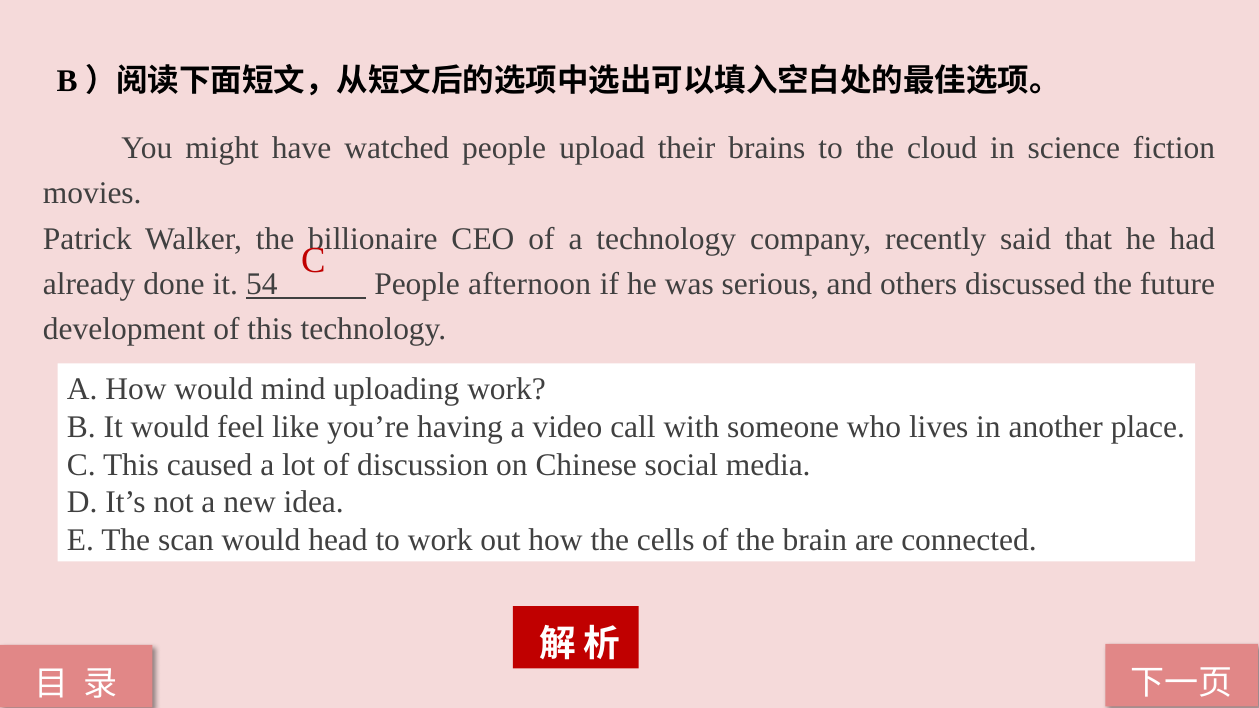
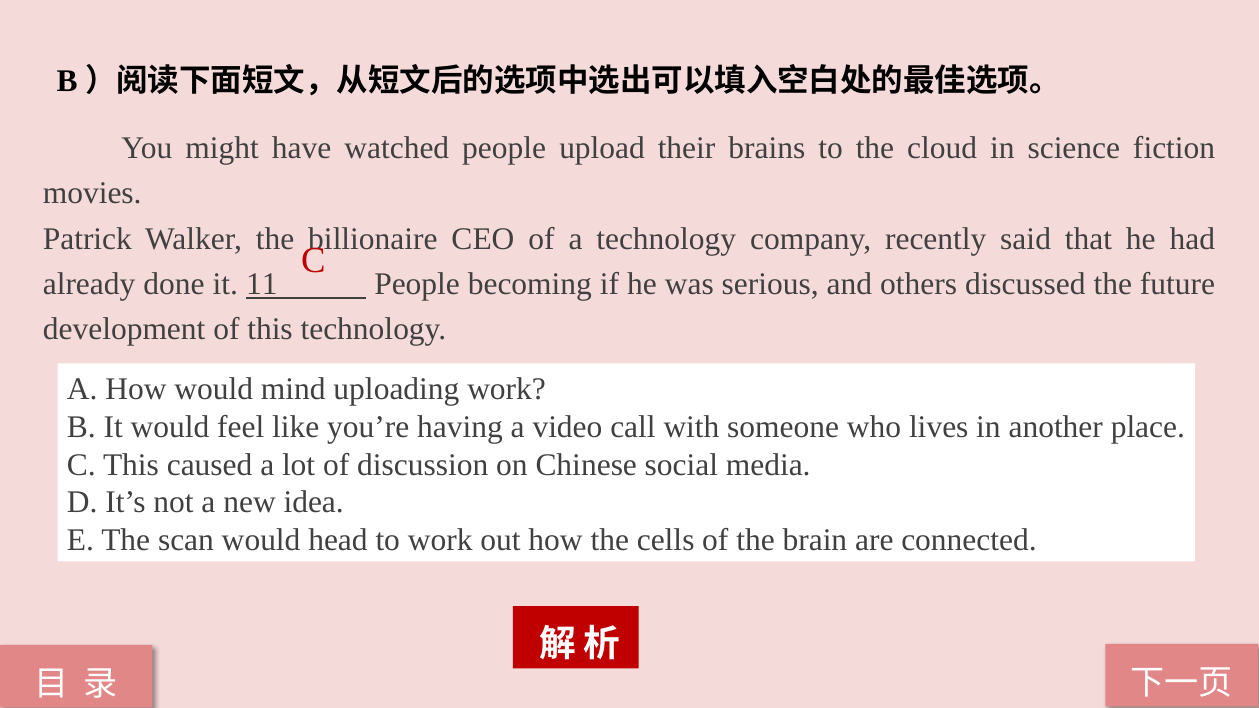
54: 54 -> 11
afternoon: afternoon -> becoming
